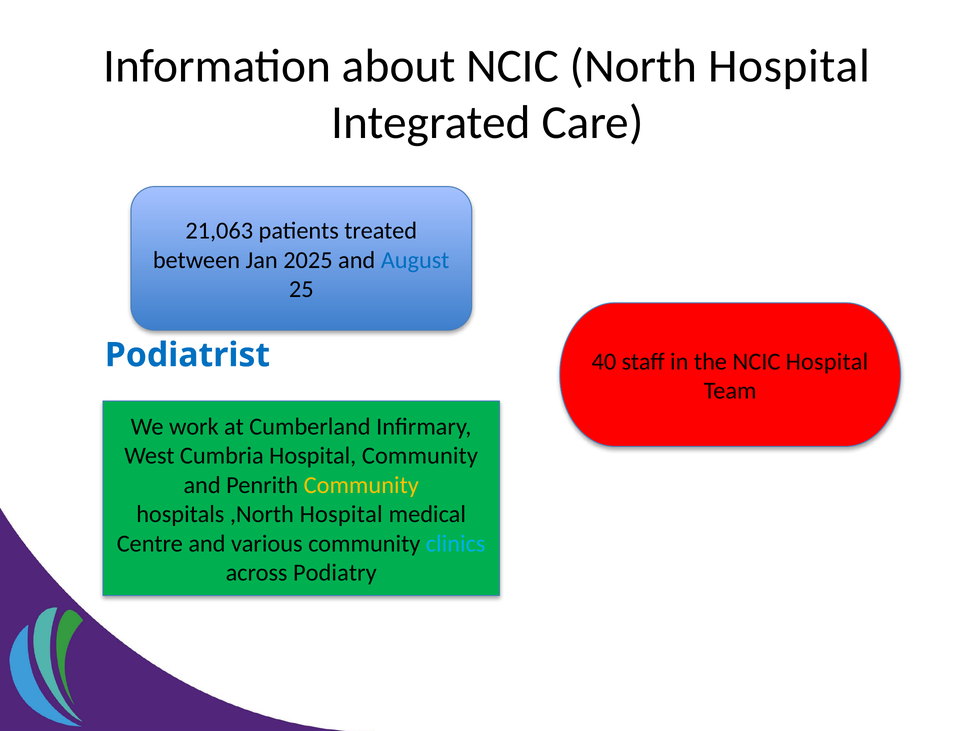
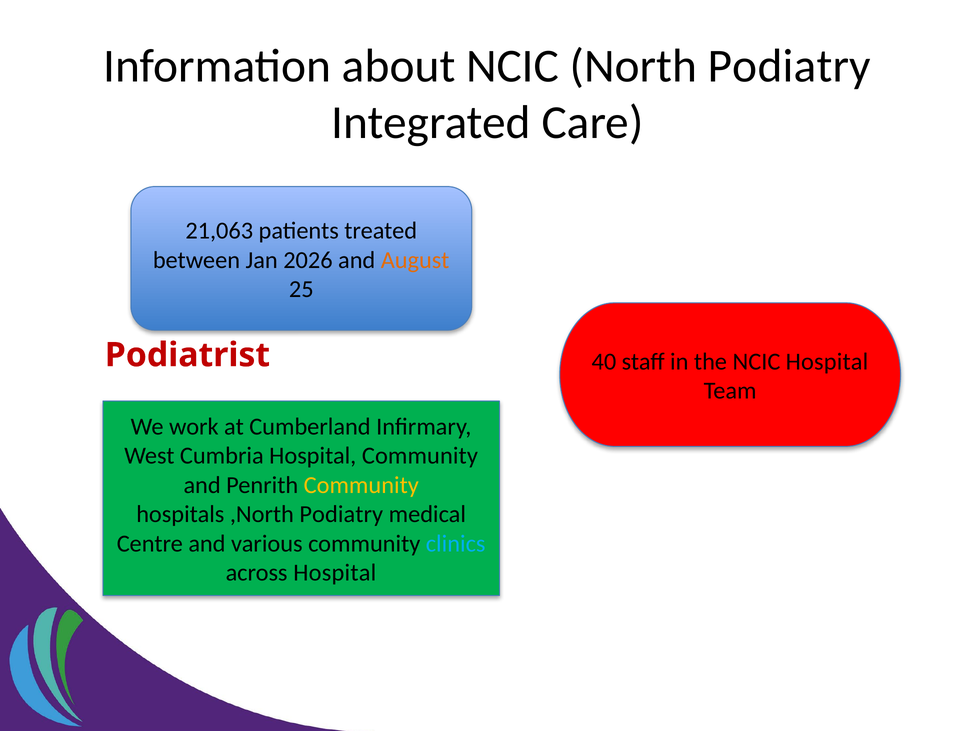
North Hospital: Hospital -> Podiatry
2025: 2025 -> 2026
August colour: blue -> orange
Podiatrist at (187, 355) colour: blue -> red
,North Hospital: Hospital -> Podiatry
across Podiatry: Podiatry -> Hospital
